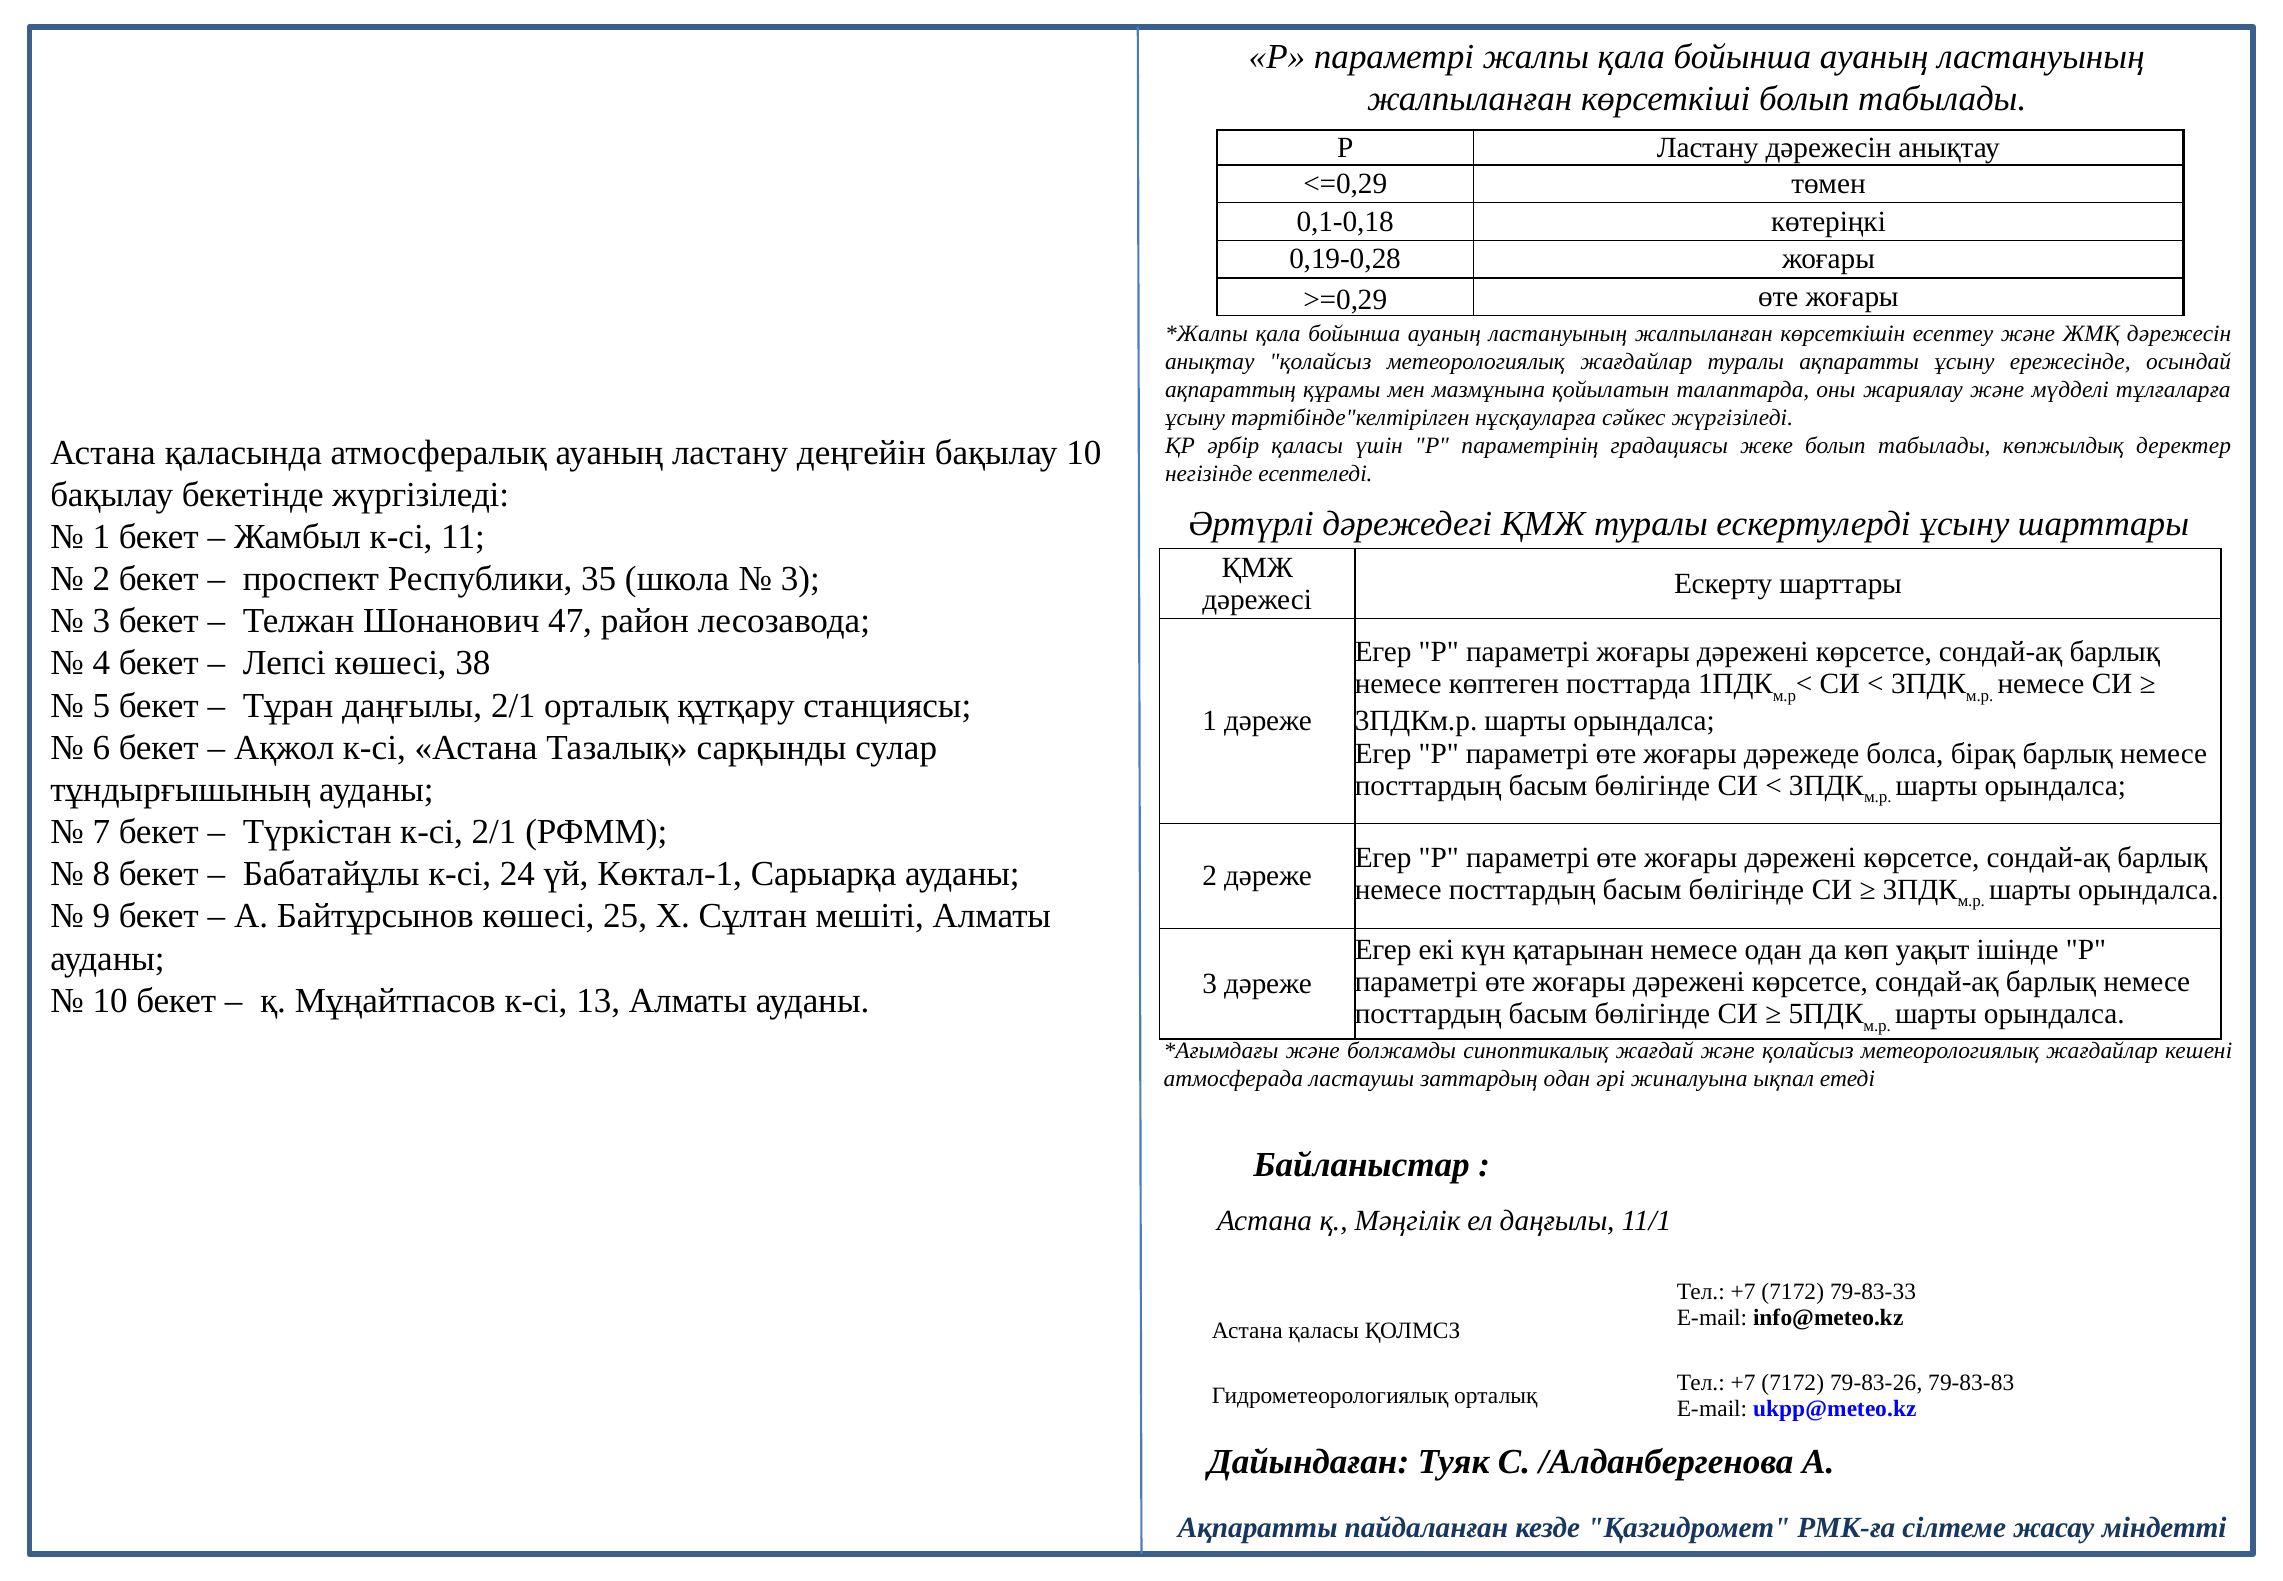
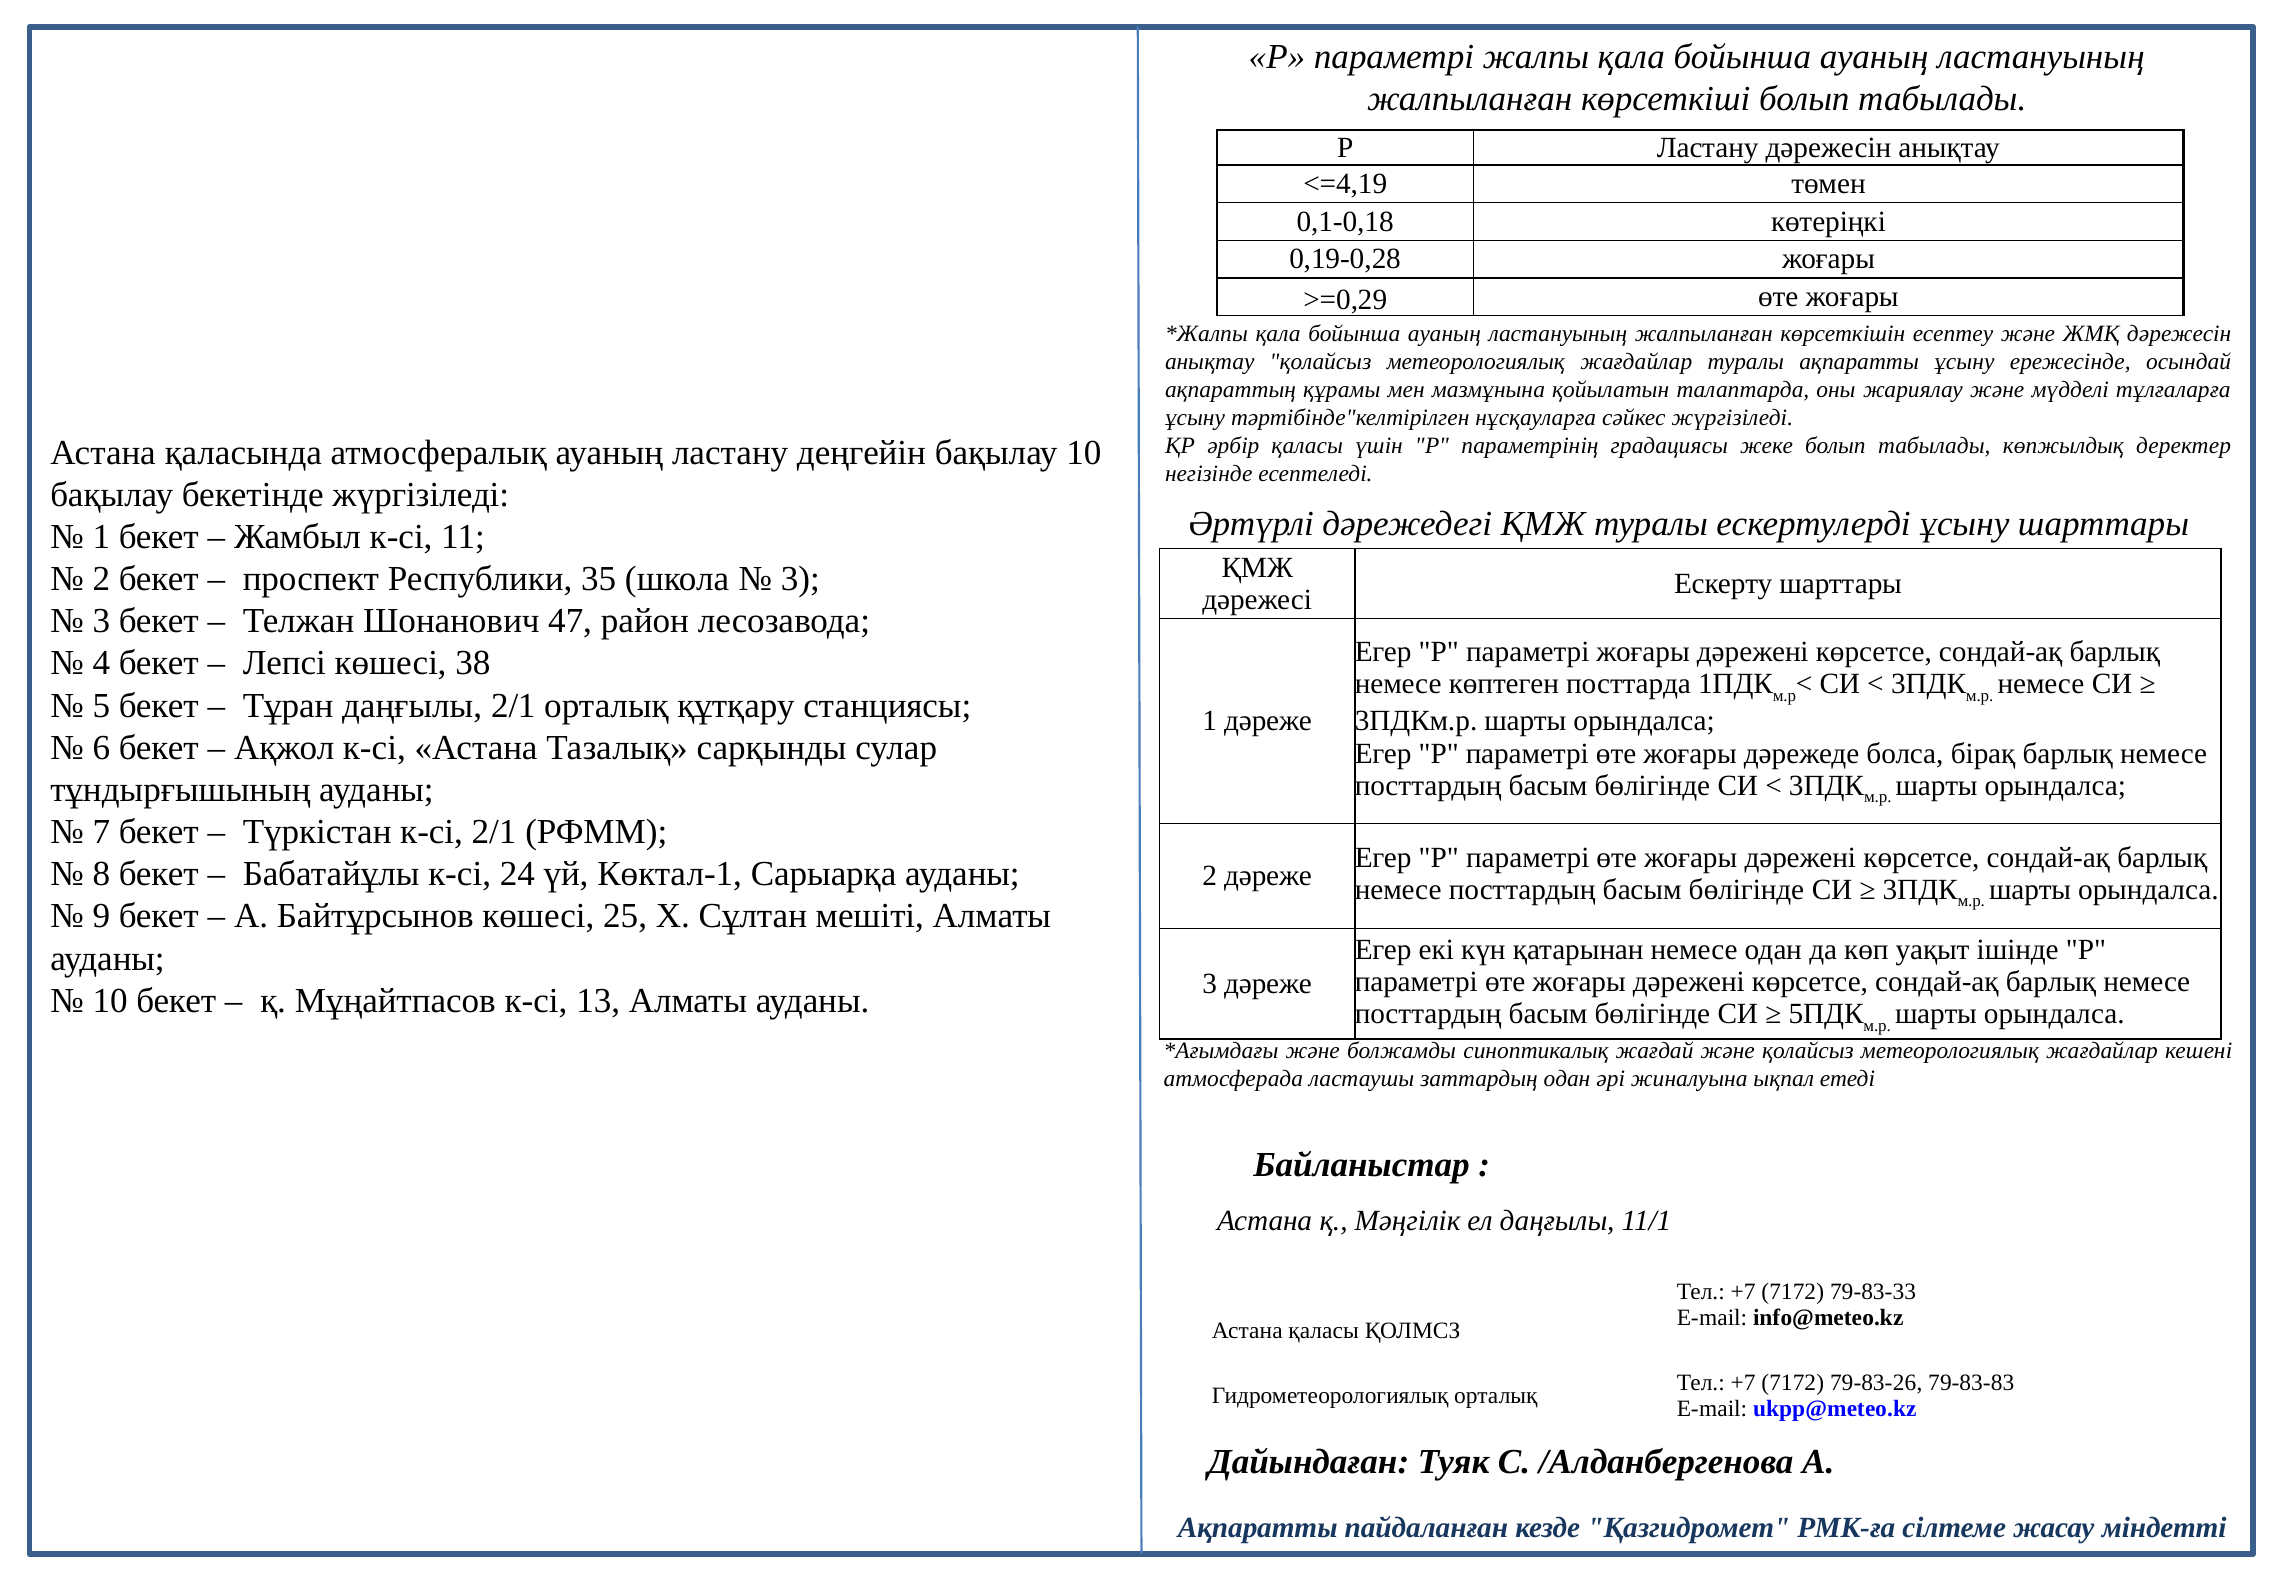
<=0,29: <=0,29 -> <=4,19
